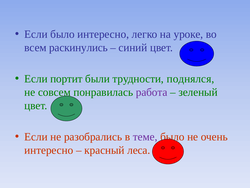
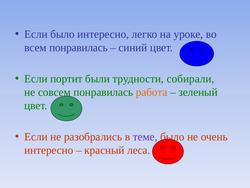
всем раскинулись: раскинулись -> понравилась
поднялся: поднялся -> собирали
работа colour: purple -> orange
